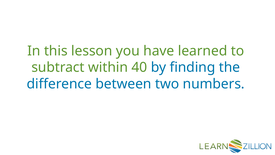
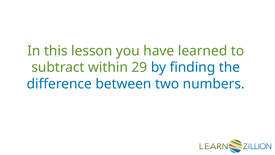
40: 40 -> 29
